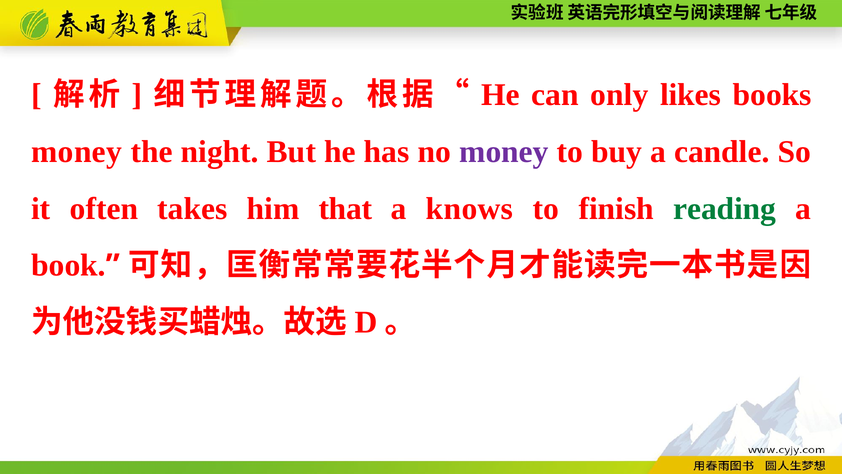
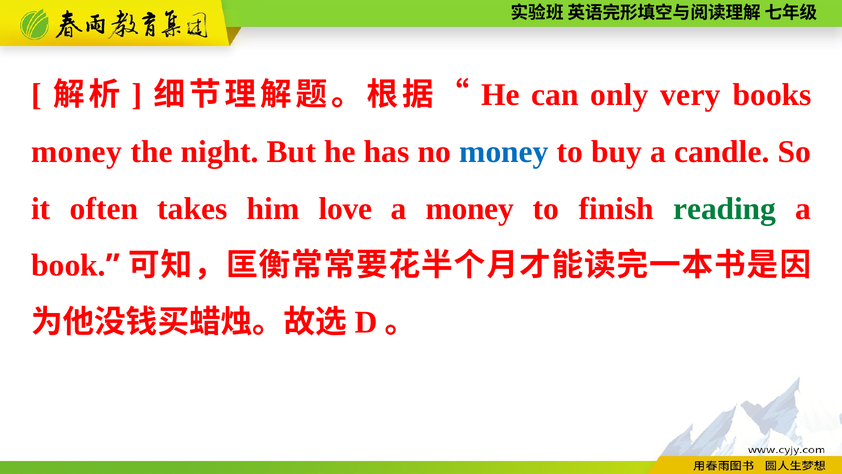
likes: likes -> very
money at (504, 152) colour: purple -> blue
that: that -> love
a knows: knows -> money
